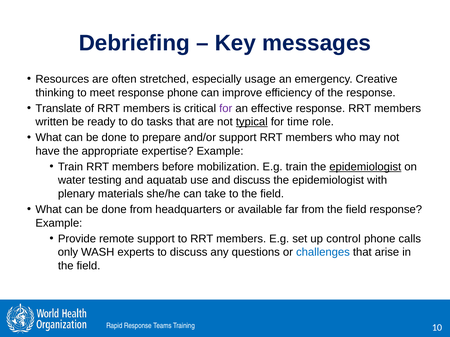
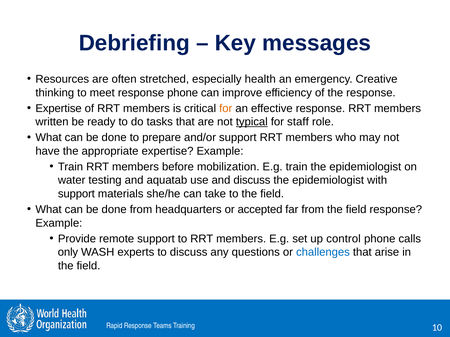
usage: usage -> health
Translate at (59, 109): Translate -> Expertise
for at (226, 109) colour: purple -> orange
time: time -> staff
epidemiologist at (365, 167) underline: present -> none
plenary at (76, 194): plenary -> support
available: available -> accepted
